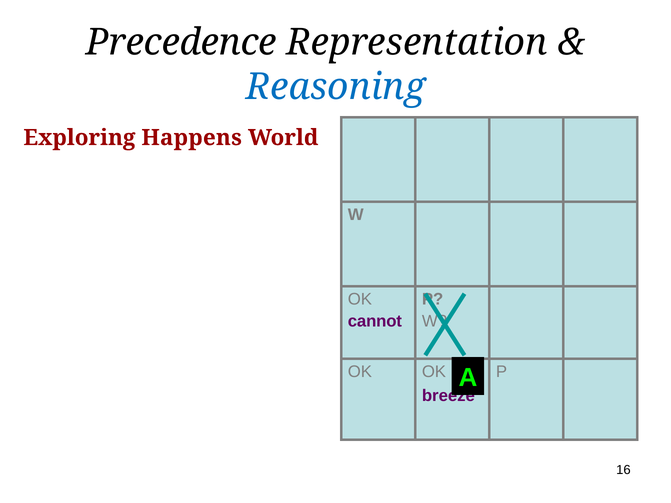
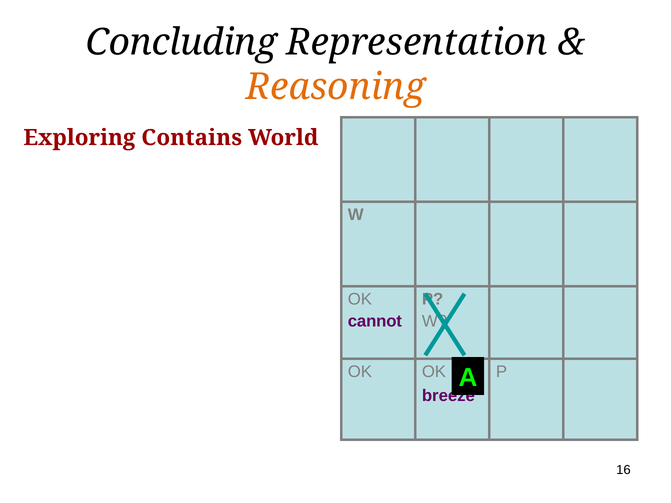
Precedence: Precedence -> Concluding
Reasoning colour: blue -> orange
Happens: Happens -> Contains
